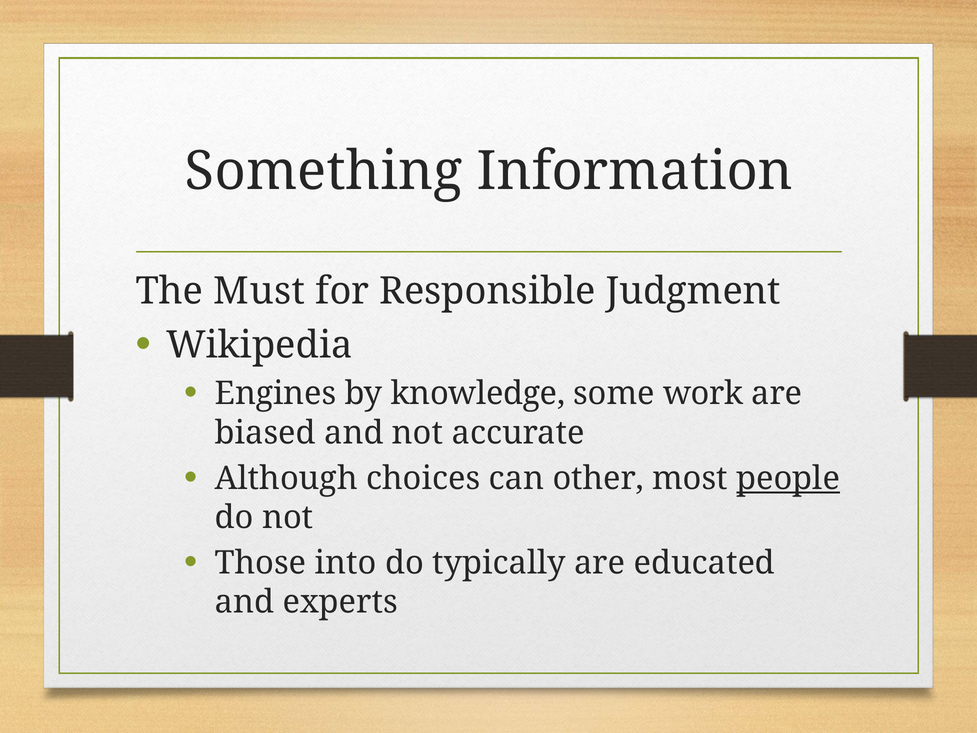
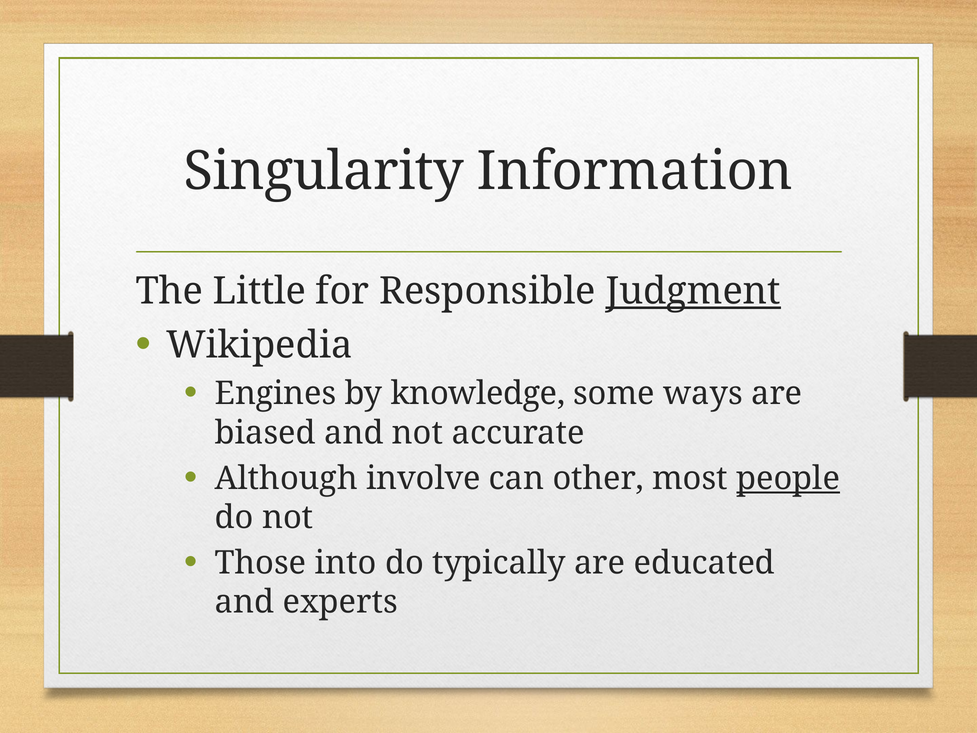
Something: Something -> Singularity
Must: Must -> Little
Judgment underline: none -> present
work: work -> ways
choices: choices -> involve
